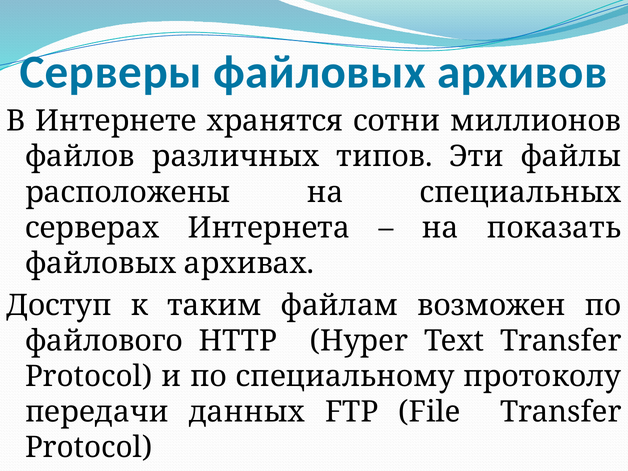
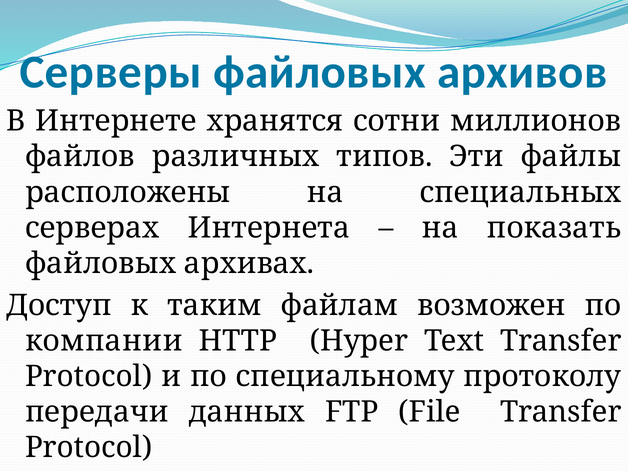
файлового: файлового -> компании
